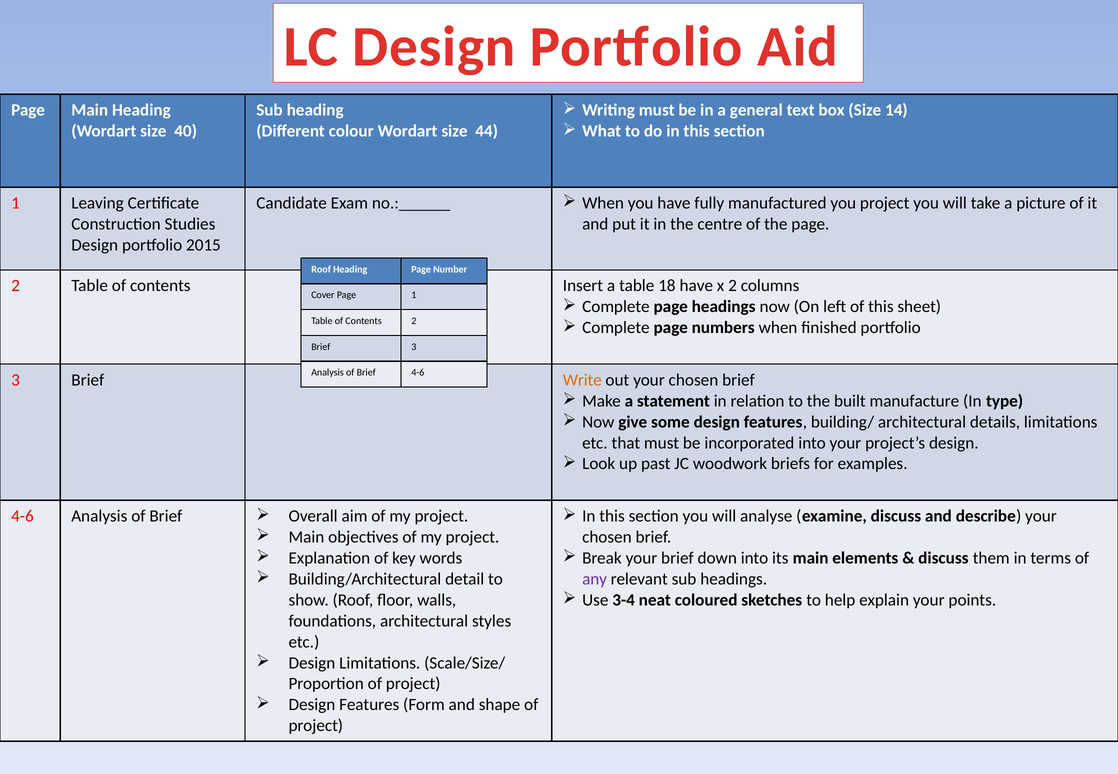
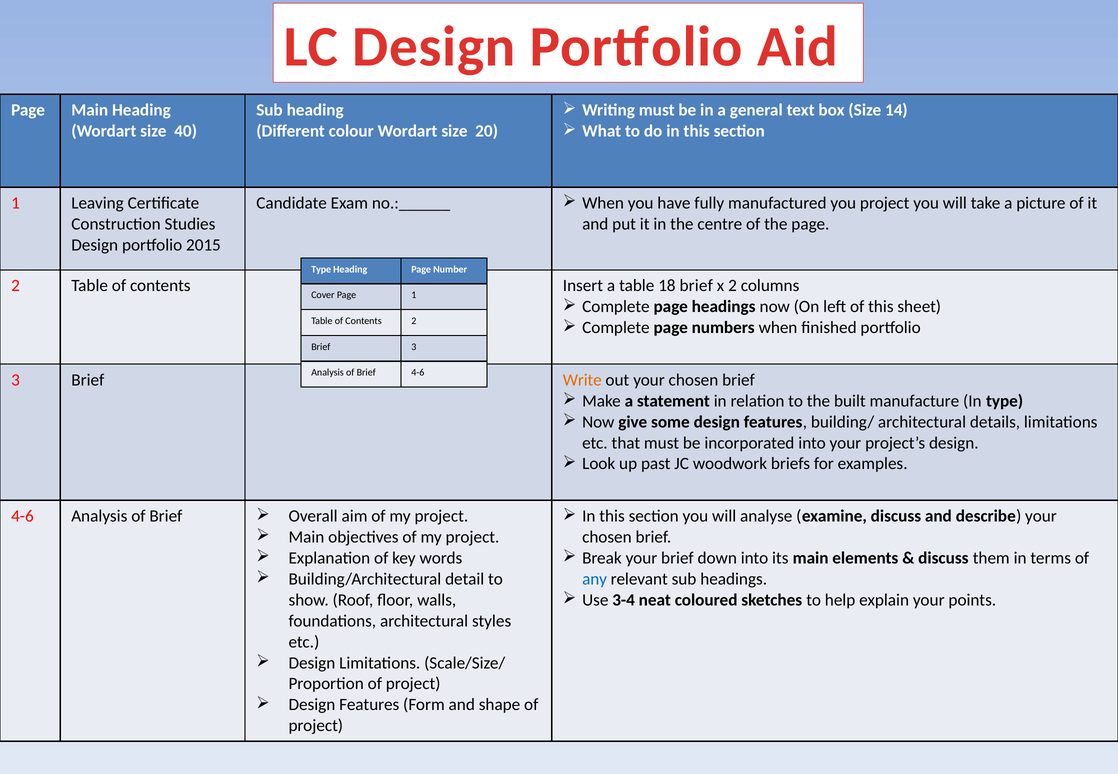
44: 44 -> 20
Roof at (321, 269): Roof -> Type
18 have: have -> brief
any colour: purple -> blue
